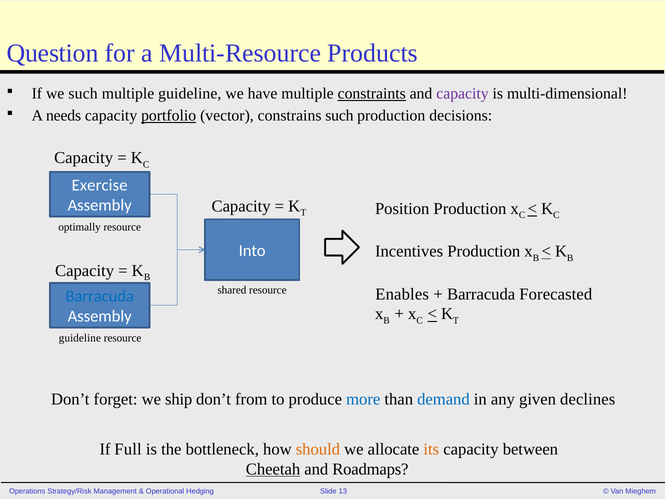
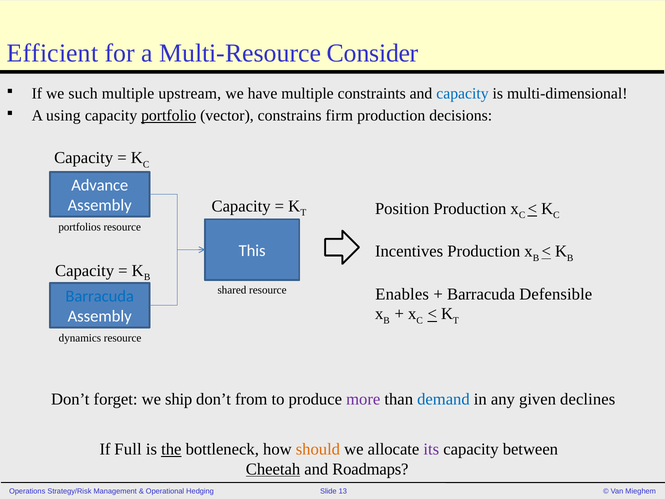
Question: Question -> Efficient
Products: Products -> Consider
multiple guideline: guideline -> upstream
constraints underline: present -> none
capacity at (462, 94) colour: purple -> blue
needs: needs -> using
constrains such: such -> firm
Exercise: Exercise -> Advance
optimally: optimally -> portfolios
Into: Into -> This
Forecasted: Forecasted -> Defensible
guideline at (80, 338): guideline -> dynamics
more colour: blue -> purple
the underline: none -> present
its colour: orange -> purple
